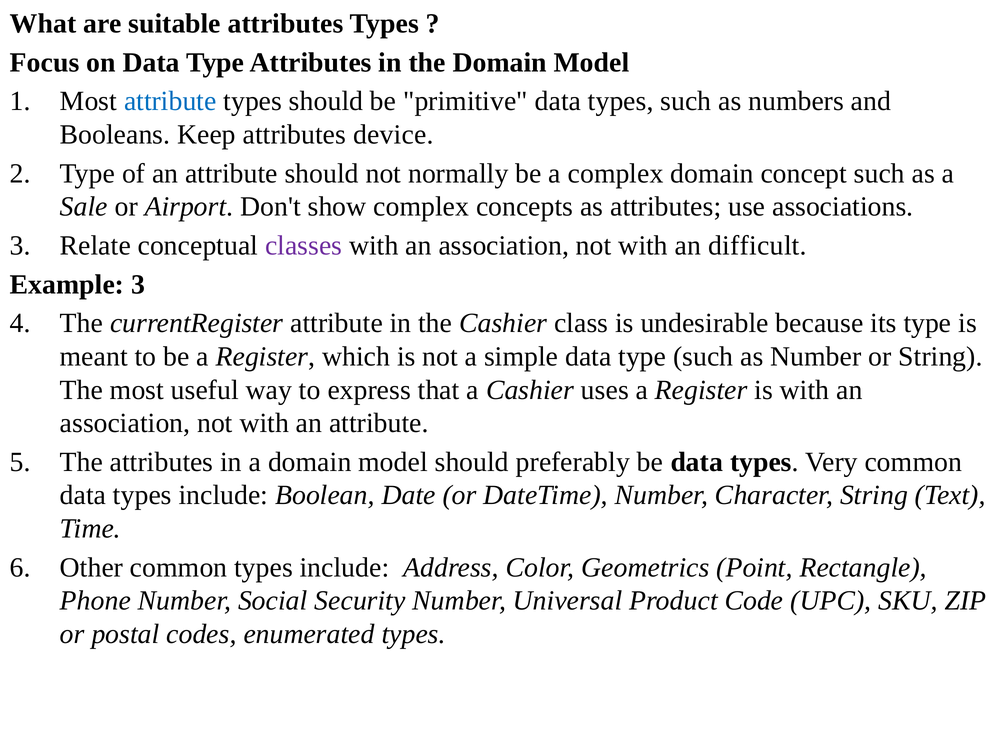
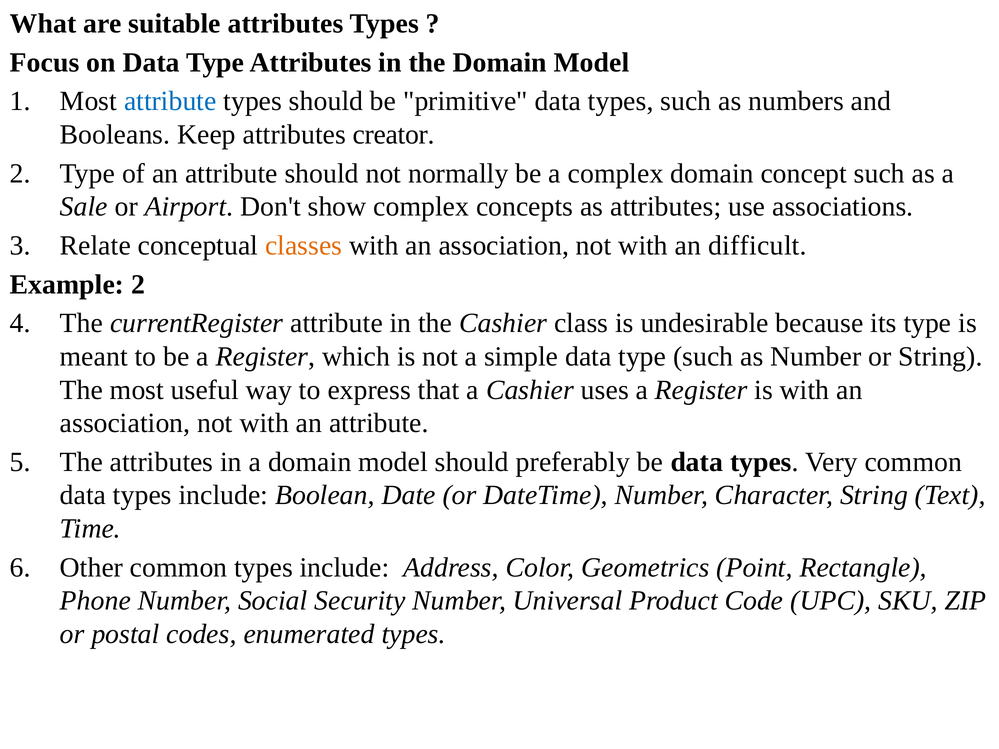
device: device -> creator
classes colour: purple -> orange
Example 3: 3 -> 2
